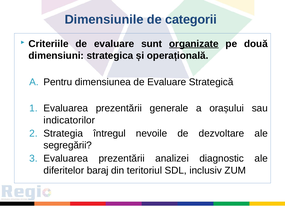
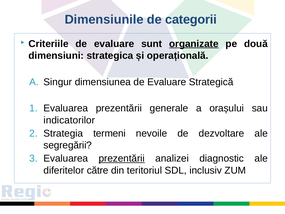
Pentru: Pentru -> Singur
întregul: întregul -> termeni
prezentării at (122, 158) underline: none -> present
baraj: baraj -> către
